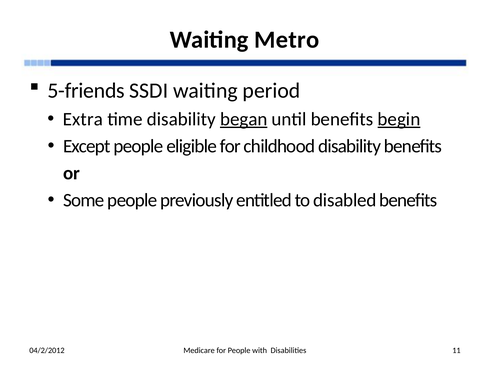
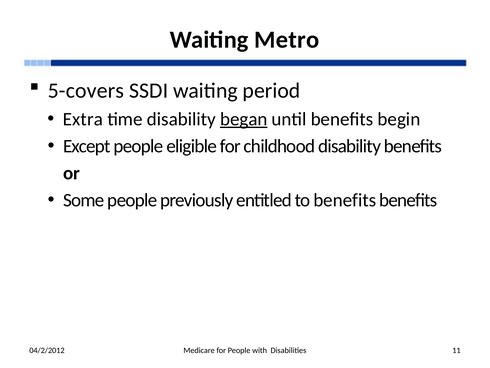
5-friends: 5-friends -> 5-covers
begin underline: present -> none
to disabled: disabled -> benefits
